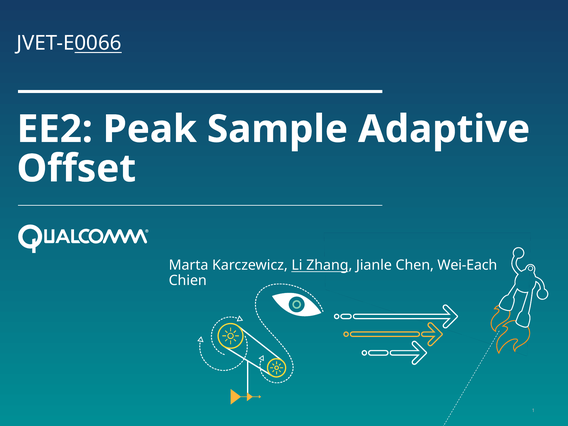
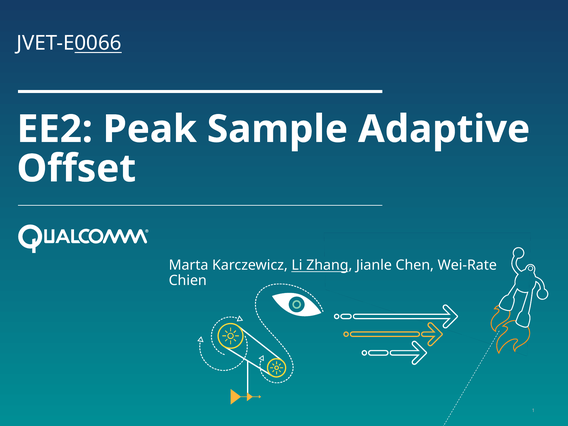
Wei-Each: Wei-Each -> Wei-Rate
